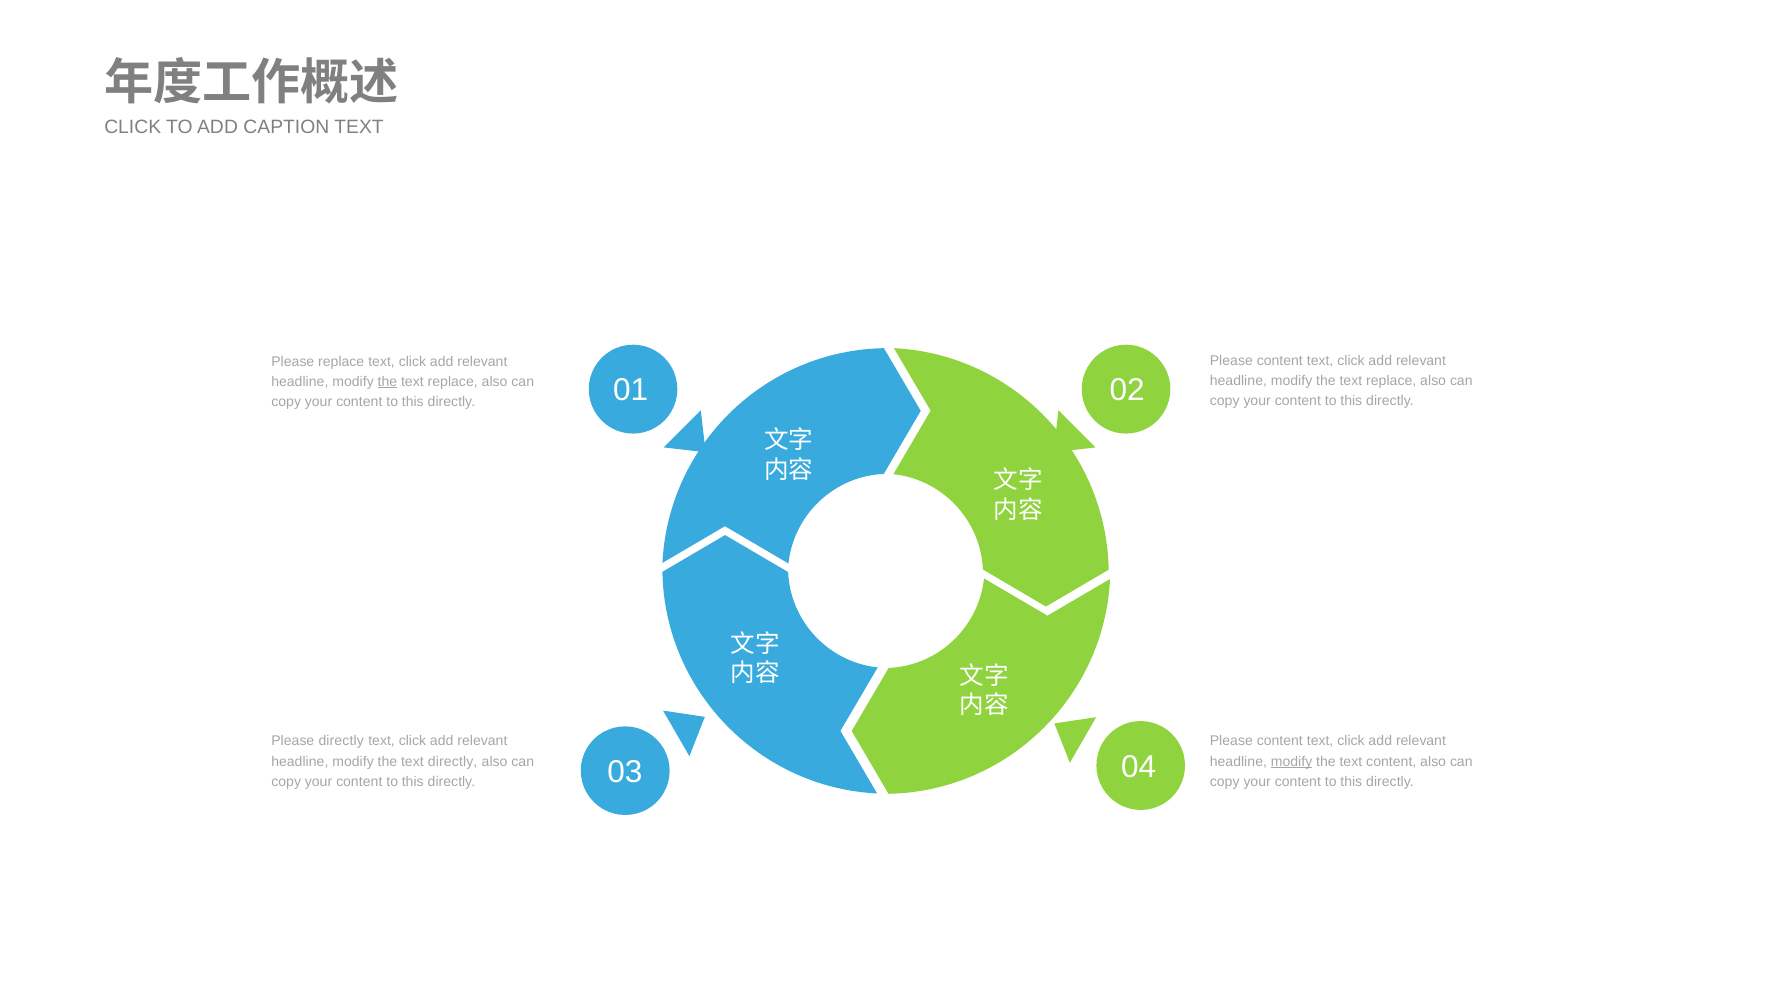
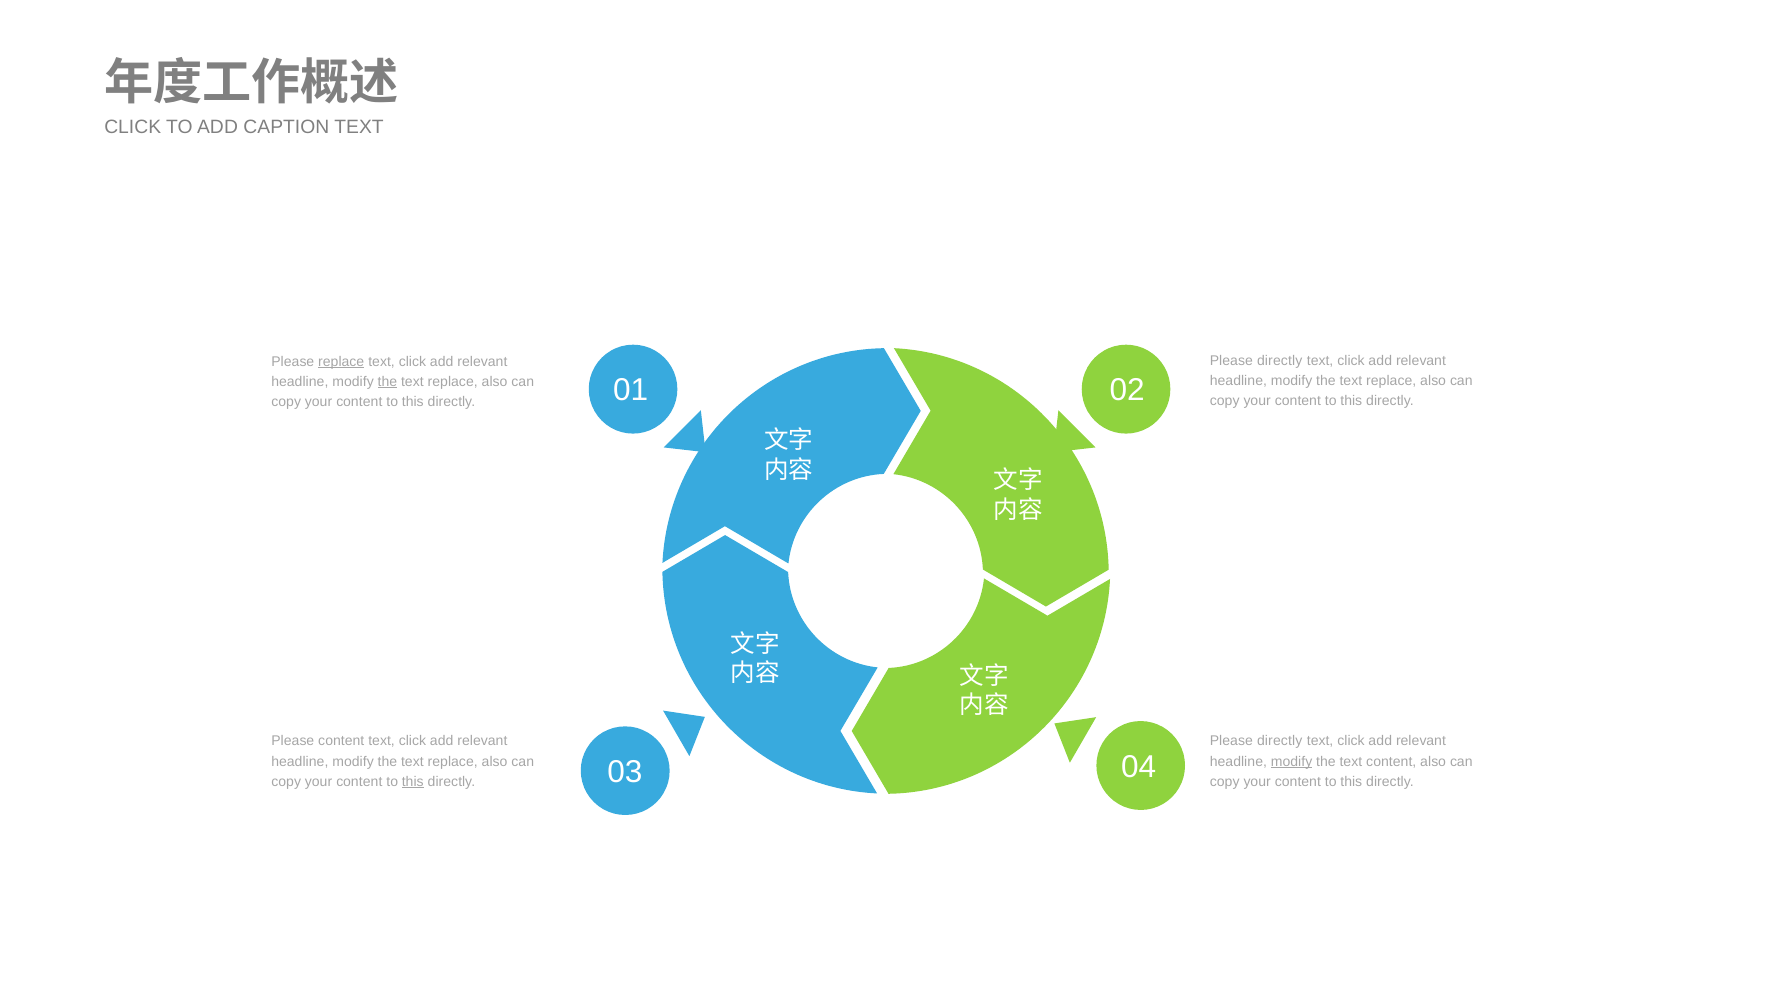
content at (1280, 361): content -> directly
replace at (341, 361) underline: none -> present
Please directly: directly -> content
content at (1280, 741): content -> directly
directly at (453, 761): directly -> replace
this at (413, 782) underline: none -> present
